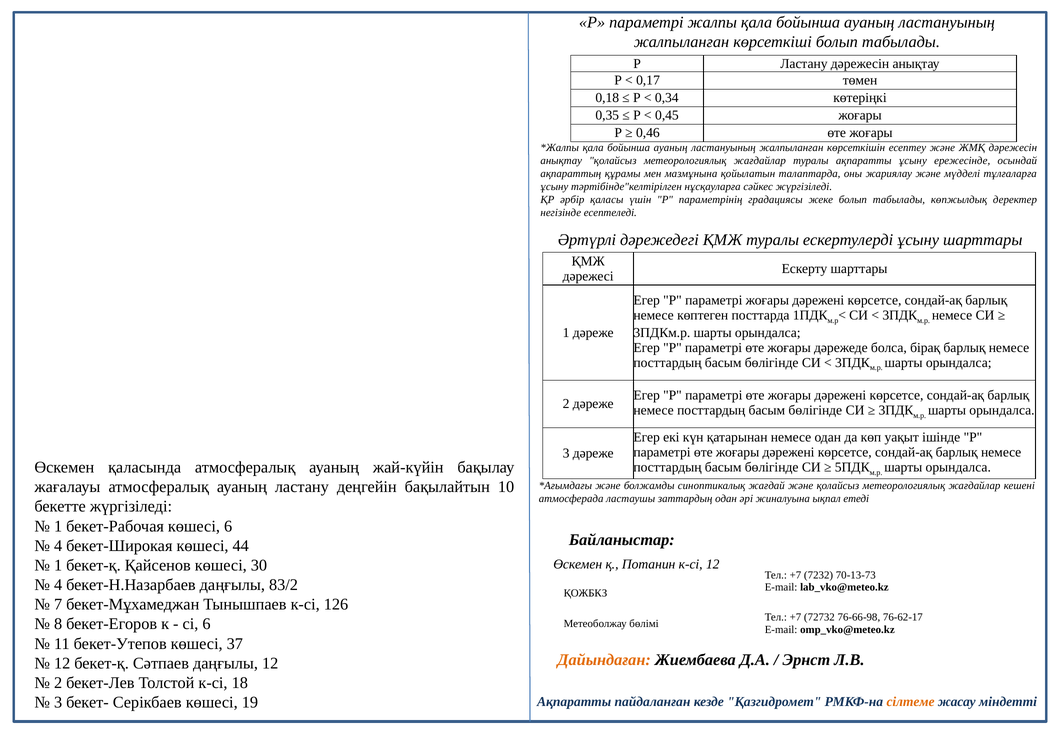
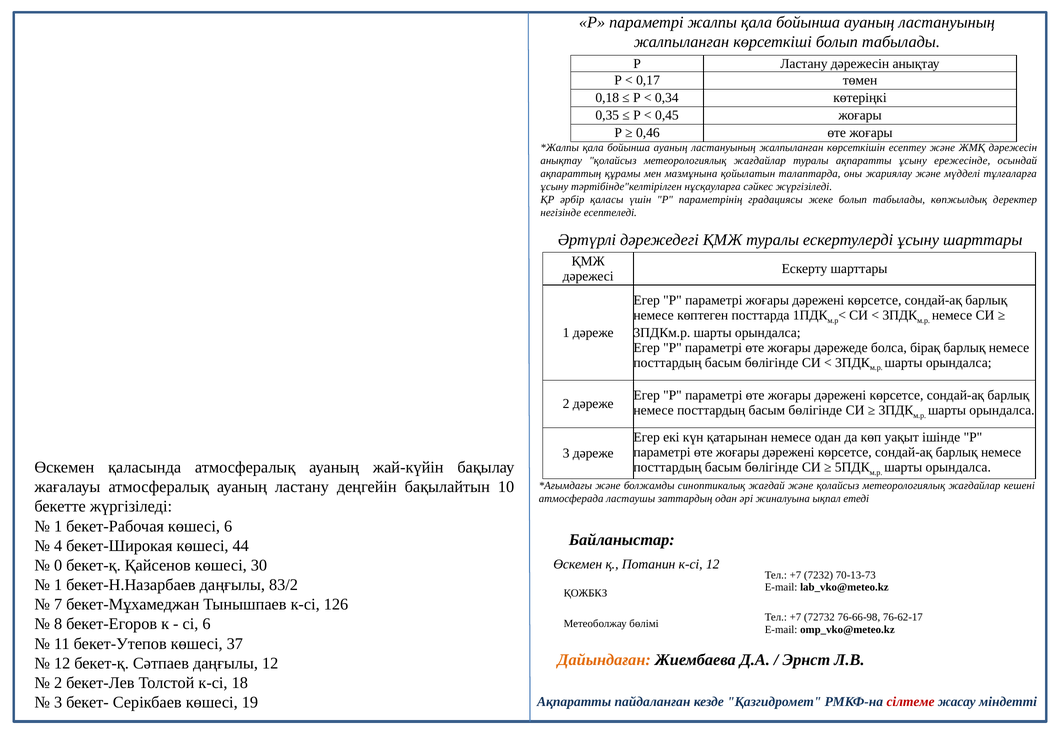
1 at (58, 565): 1 -> 0
4 at (58, 585): 4 -> 1
сілтеме colour: orange -> red
